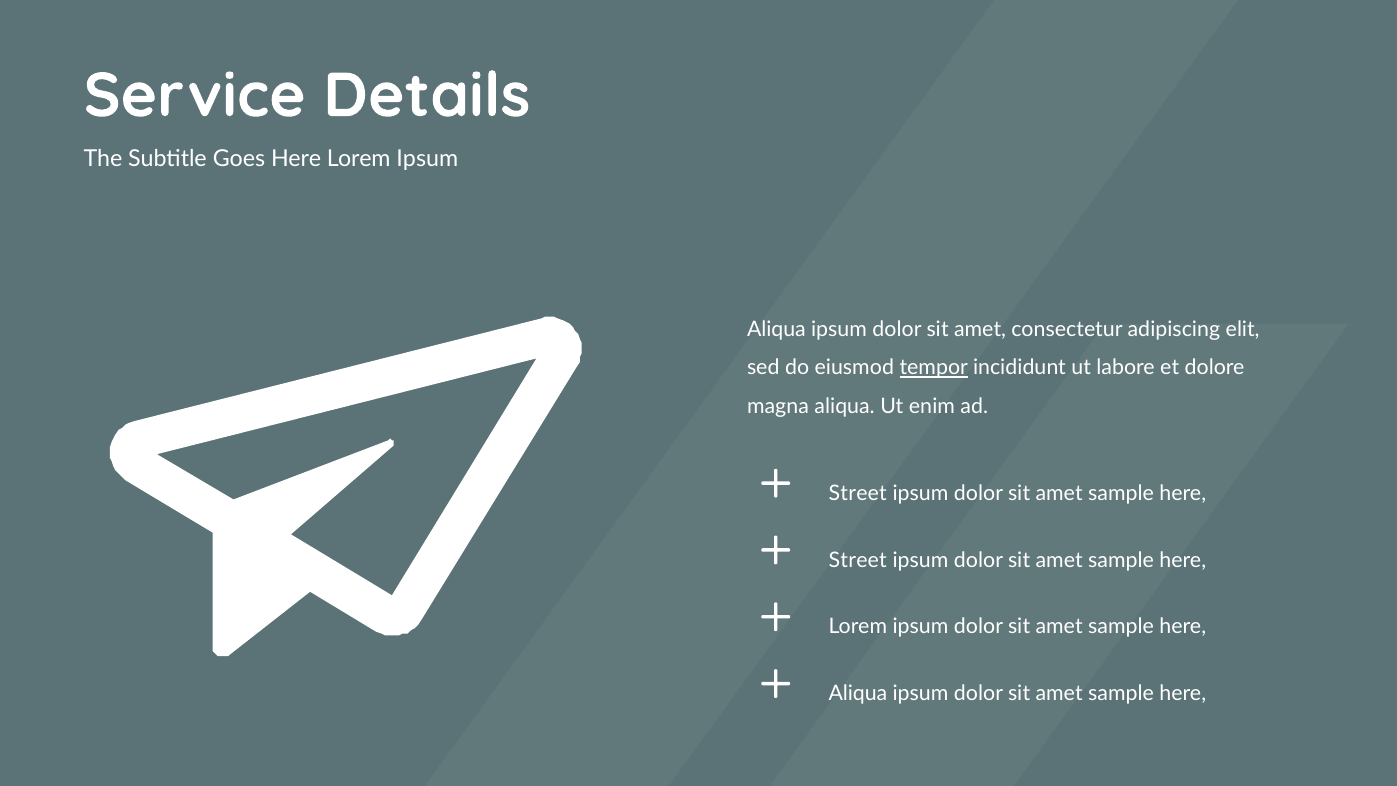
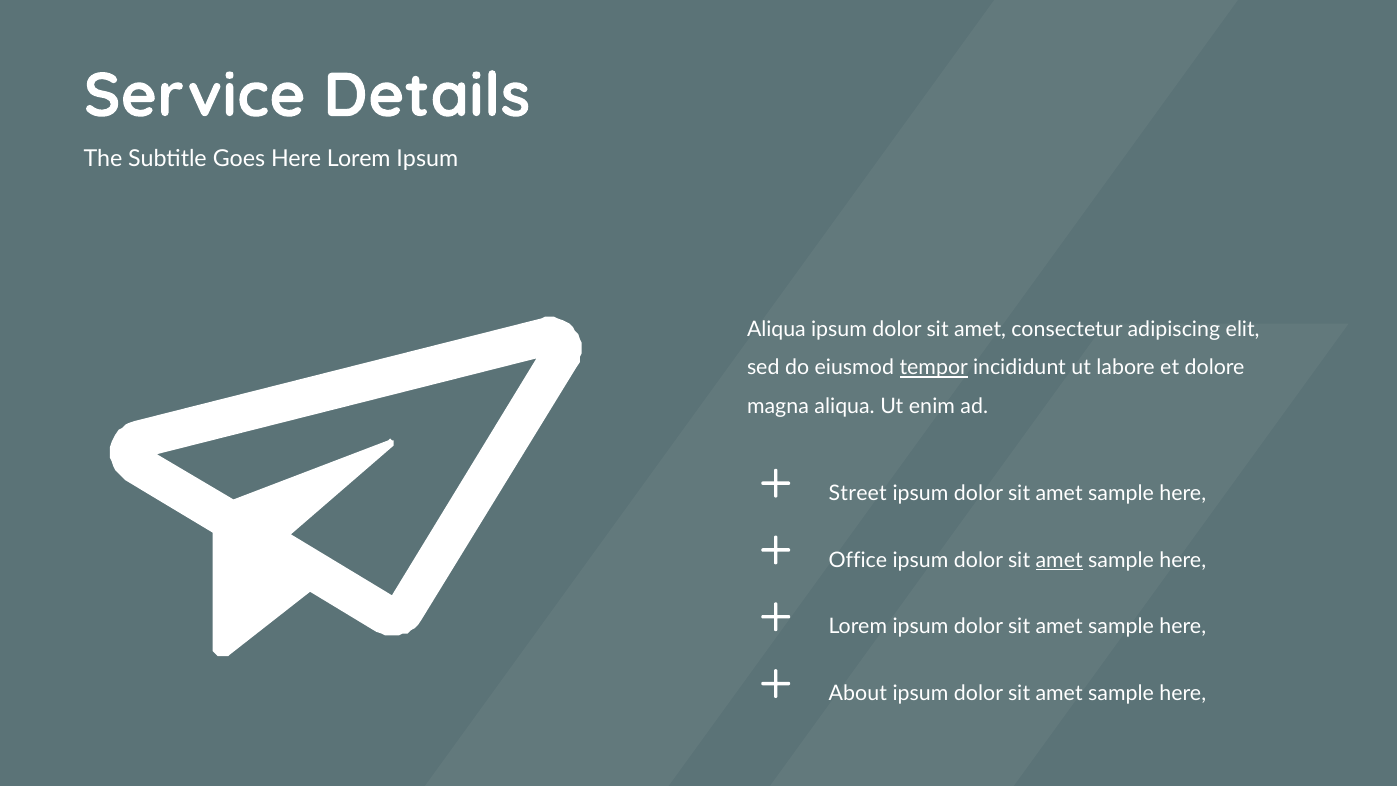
Street at (858, 560): Street -> Office
amet at (1059, 560) underline: none -> present
Aliqua at (858, 693): Aliqua -> About
